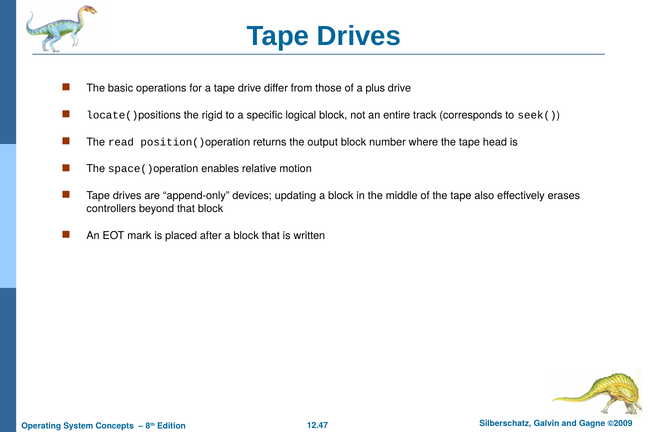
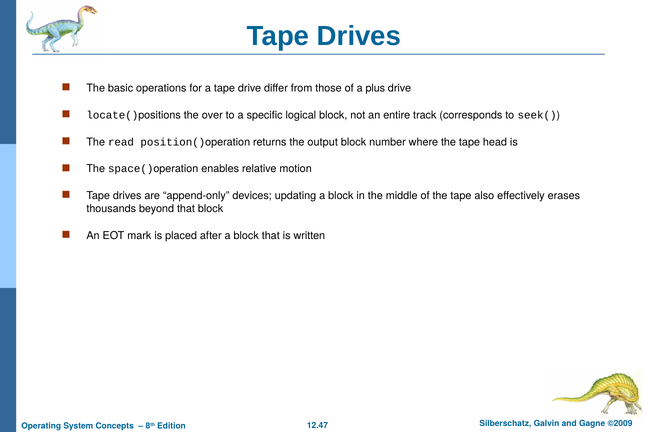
rigid: rigid -> over
controllers: controllers -> thousands
